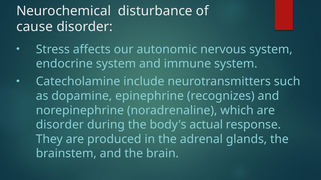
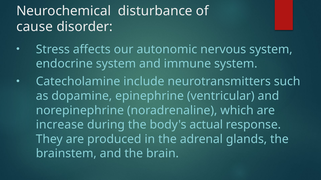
recognizes: recognizes -> ventricular
disorder at (60, 125): disorder -> increase
